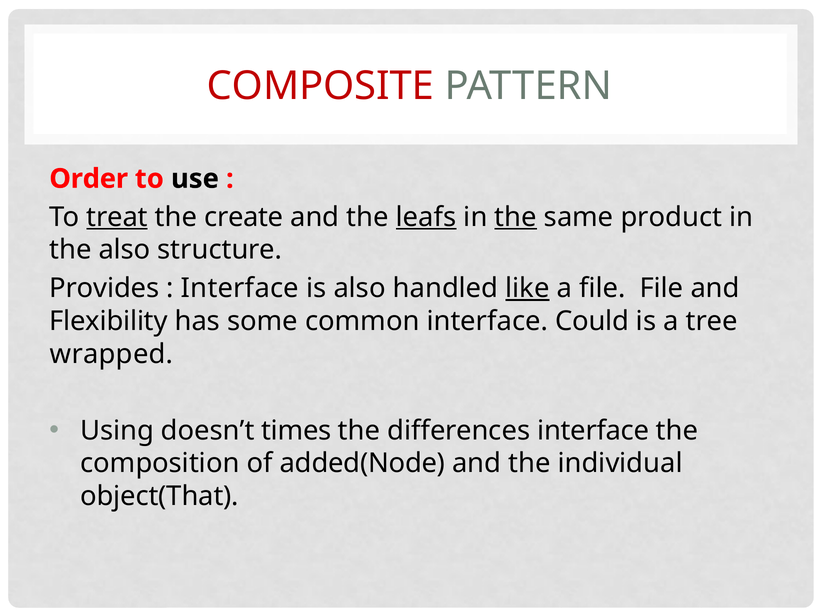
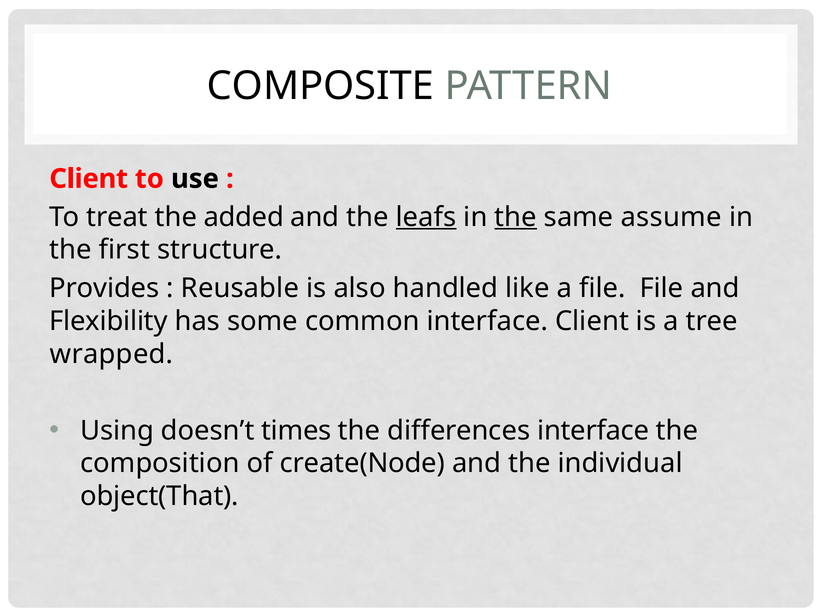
COMPOSITE colour: red -> black
Order at (89, 179): Order -> Client
treat underline: present -> none
create: create -> added
product: product -> assume
the also: also -> first
Interface at (240, 288): Interface -> Reusable
like underline: present -> none
interface Could: Could -> Client
added(Node: added(Node -> create(Node
